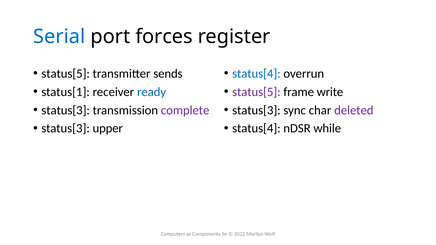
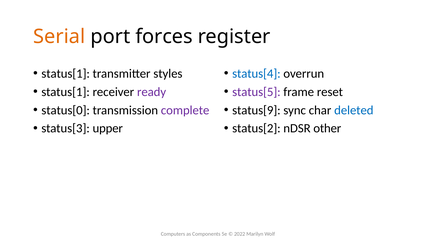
Serial colour: blue -> orange
status[5 at (66, 74): status[5 -> status[1
sends: sends -> styles
ready colour: blue -> purple
write: write -> reset
status[3 at (66, 110): status[3 -> status[0
status[3 at (256, 110): status[3 -> status[9
deleted colour: purple -> blue
status[4 at (256, 129): status[4 -> status[2
while: while -> other
